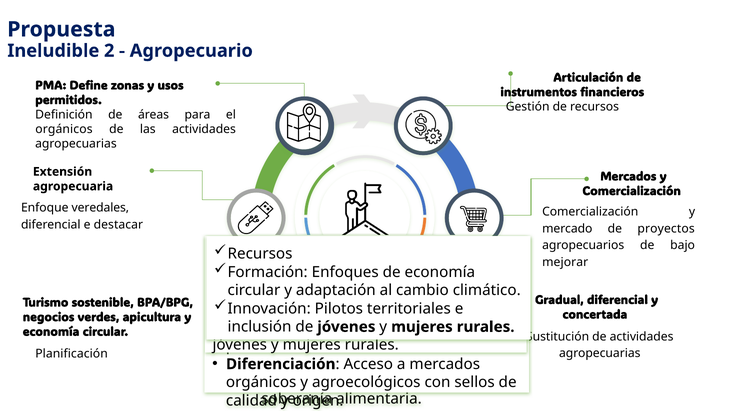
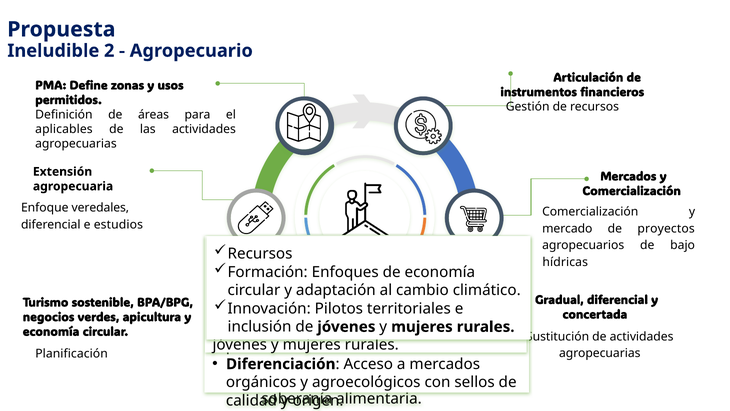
orgánicos at (64, 129): orgánicos -> aplicables
destacar: destacar -> estudios
mejorar: mejorar -> hídricas
